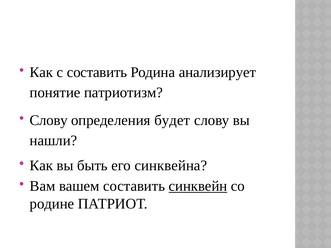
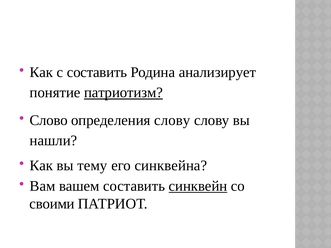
патриотизм underline: none -> present
Слову at (49, 120): Слову -> Слово
определения будет: будет -> слову
быть: быть -> тему
родине: родине -> своими
